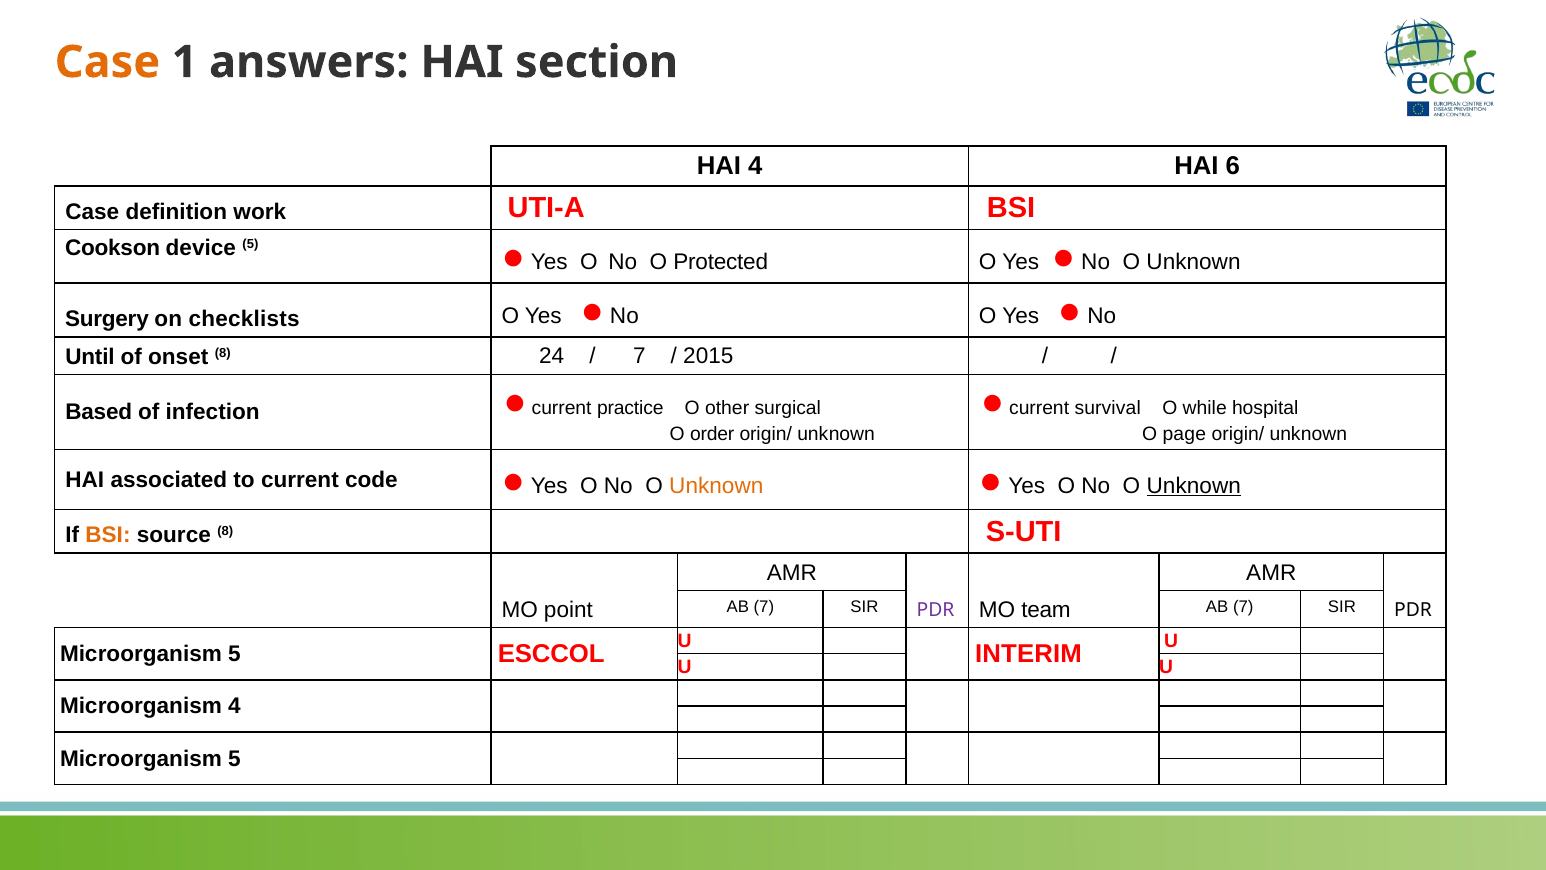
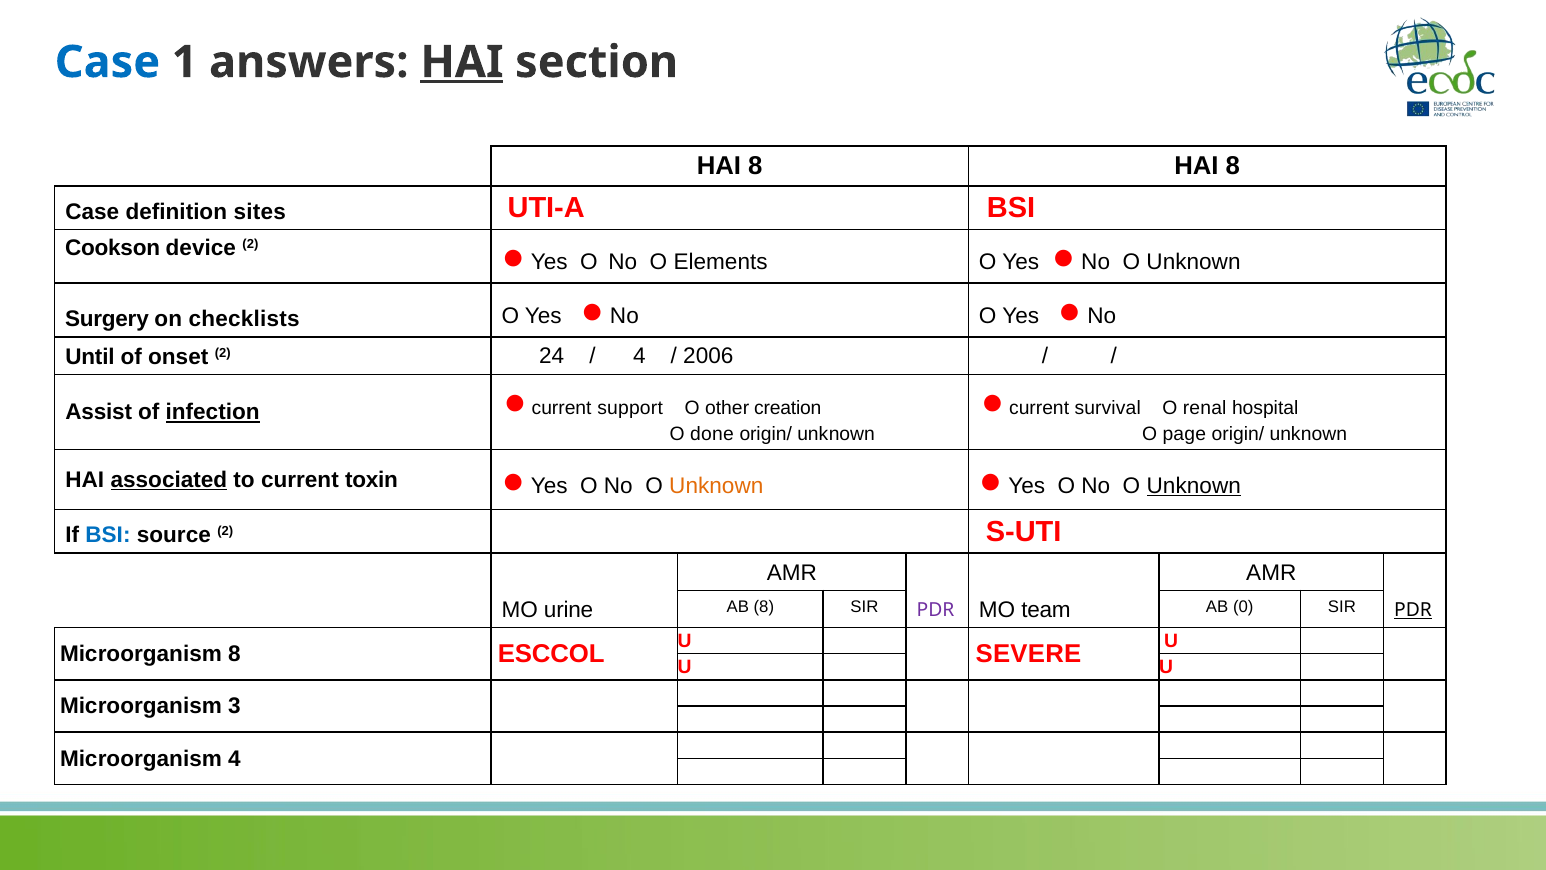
Case at (107, 62) colour: orange -> blue
HAI at (462, 62) underline: none -> present
4 at (755, 166): 4 -> 8
6 at (1233, 166): 6 -> 8
work: work -> sites
device 5: 5 -> 2
Protected: Protected -> Elements
onset 8: 8 -> 2
7 at (639, 356): 7 -> 4
2015: 2015 -> 2006
while: while -> renal
Based: Based -> Assist
infection underline: none -> present
practice: practice -> support
surgical: surgical -> creation
order: order -> done
associated underline: none -> present
code: code -> toxin
BSI at (108, 535) colour: orange -> blue
source 8: 8 -> 2
point: point -> urine
7 at (764, 607): 7 -> 8
SIR AB 7: 7 -> 0
PDR at (1413, 610) underline: none -> present
INTERIM: INTERIM -> SEVERE
5 at (235, 654): 5 -> 8
Microorganism 4: 4 -> 3
5 at (235, 758): 5 -> 4
